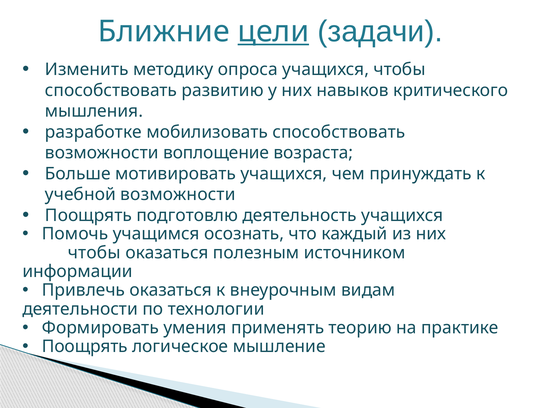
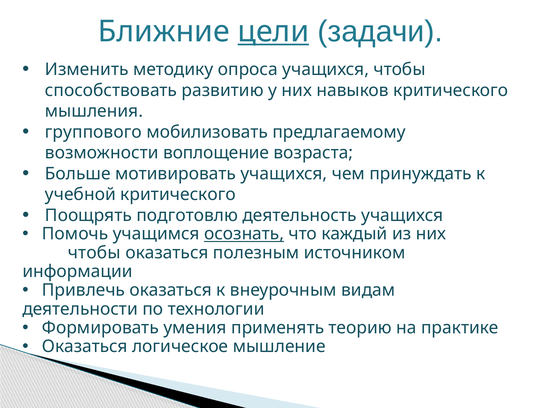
разработке: разработке -> группового
мобилизовать способствовать: способствовать -> предлагаемому
учебной возможности: возможности -> критического
осознать underline: none -> present
Поощрять at (85, 346): Поощрять -> Оказаться
